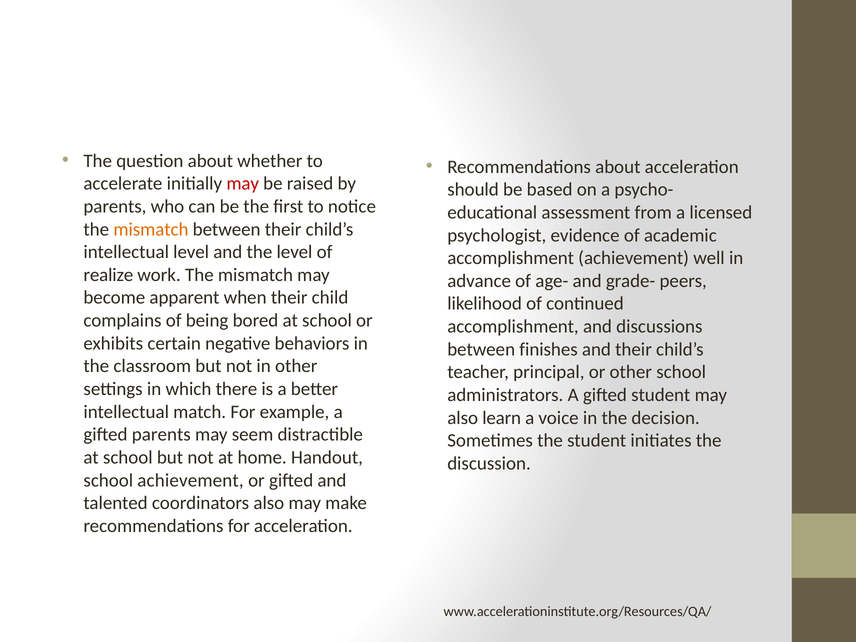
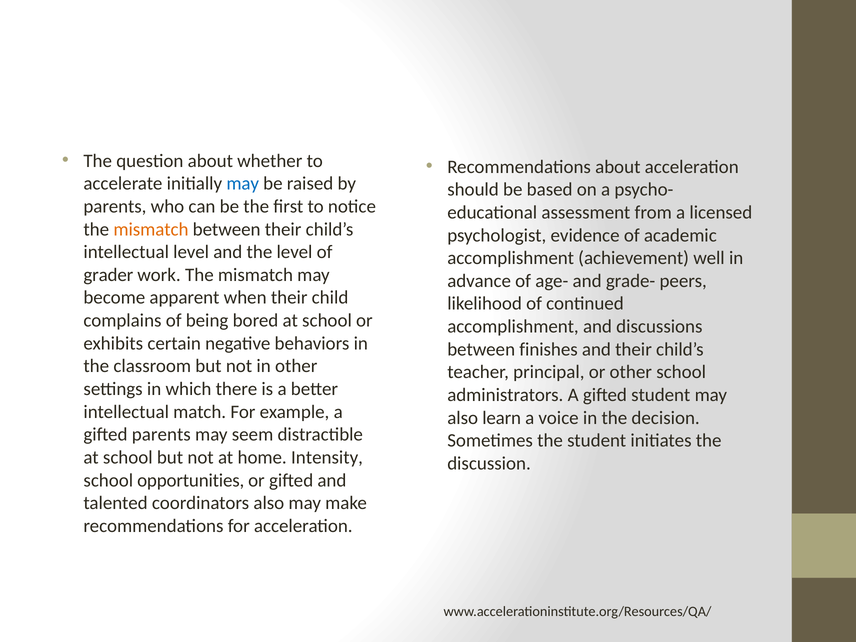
may at (243, 184) colour: red -> blue
realize: realize -> grader
Handout: Handout -> Intensity
school achievement: achievement -> opportunities
